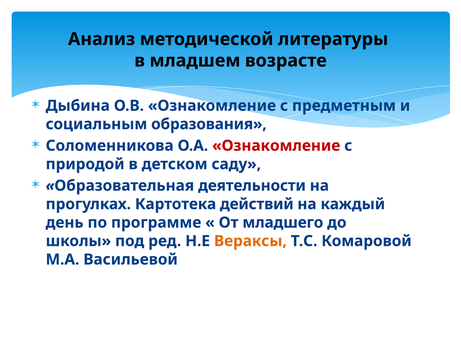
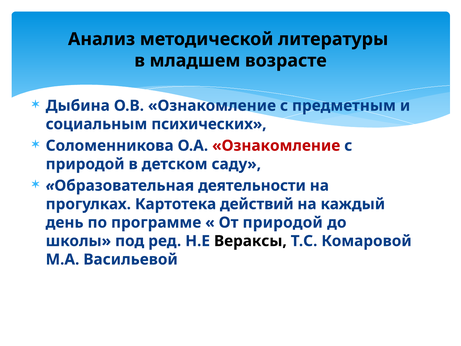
образования: образования -> психических
От младшего: младшего -> природой
Вераксы colour: orange -> black
